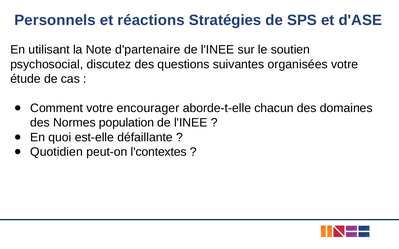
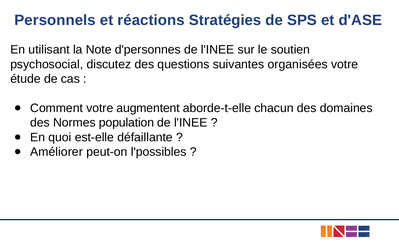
d'partenaire: d'partenaire -> d'personnes
encourager: encourager -> augmentent
Quotidien: Quotidien -> Améliorer
l'contextes: l'contextes -> l'possibles
